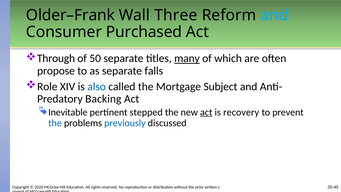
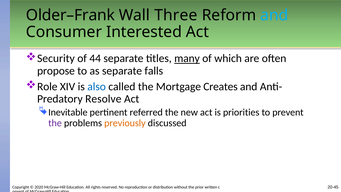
Purchased: Purchased -> Interested
Through: Through -> Security
50: 50 -> 44
Subject: Subject -> Creates
Backing: Backing -> Resolve
stepped: stepped -> referred
act at (206, 112) underline: present -> none
recovery: recovery -> priorities
the at (55, 123) colour: blue -> purple
previously colour: blue -> orange
